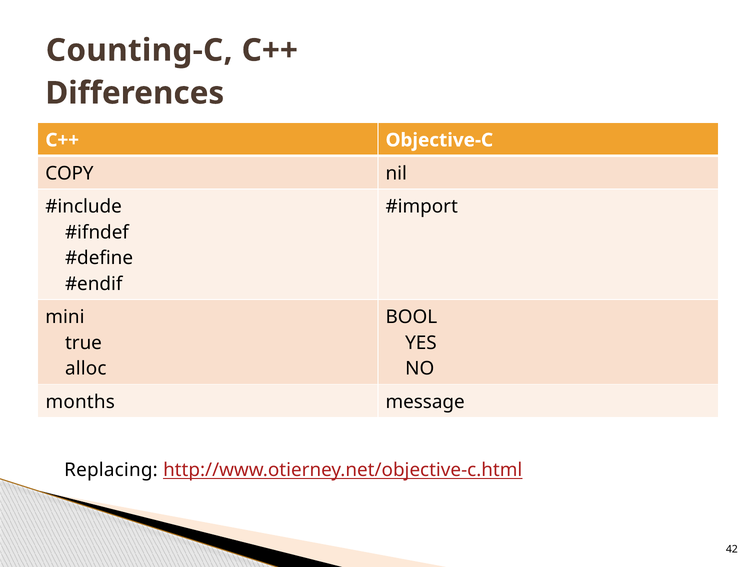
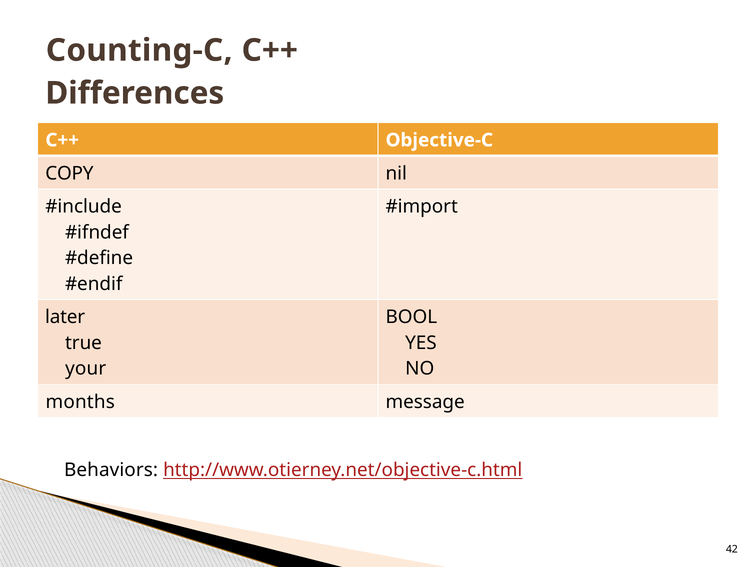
mini: mini -> later
alloc: alloc -> your
Replacing: Replacing -> Behaviors
